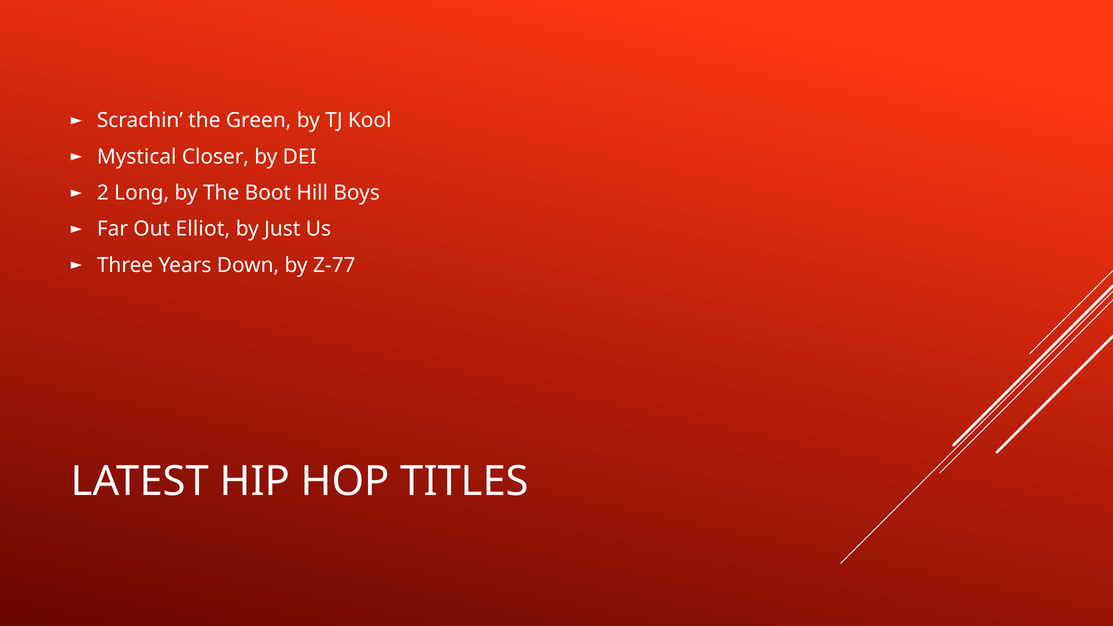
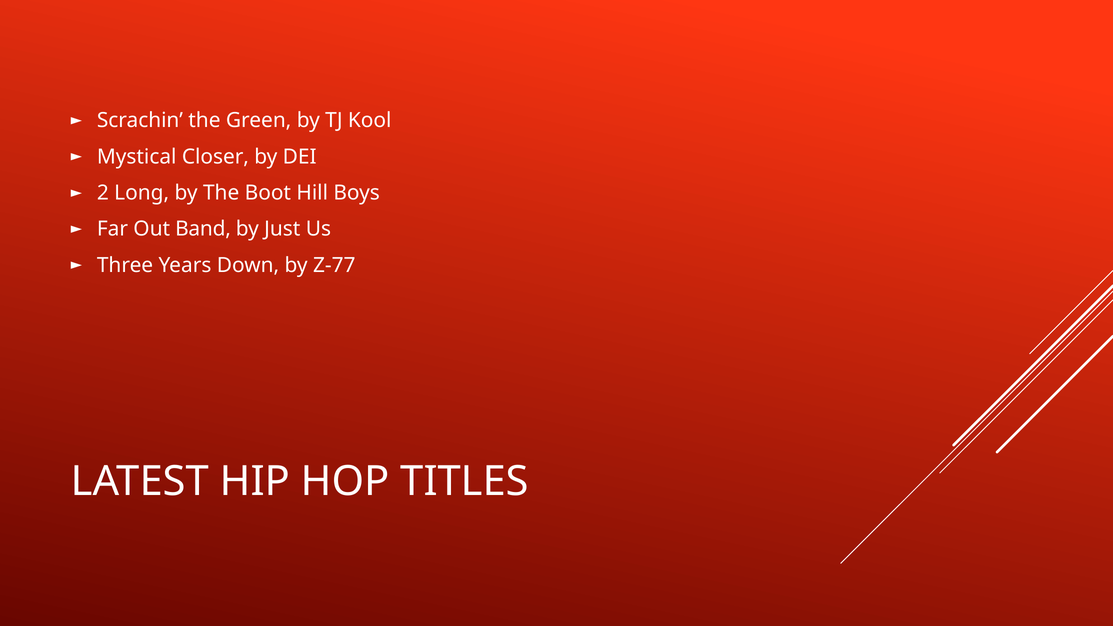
Elliot: Elliot -> Band
